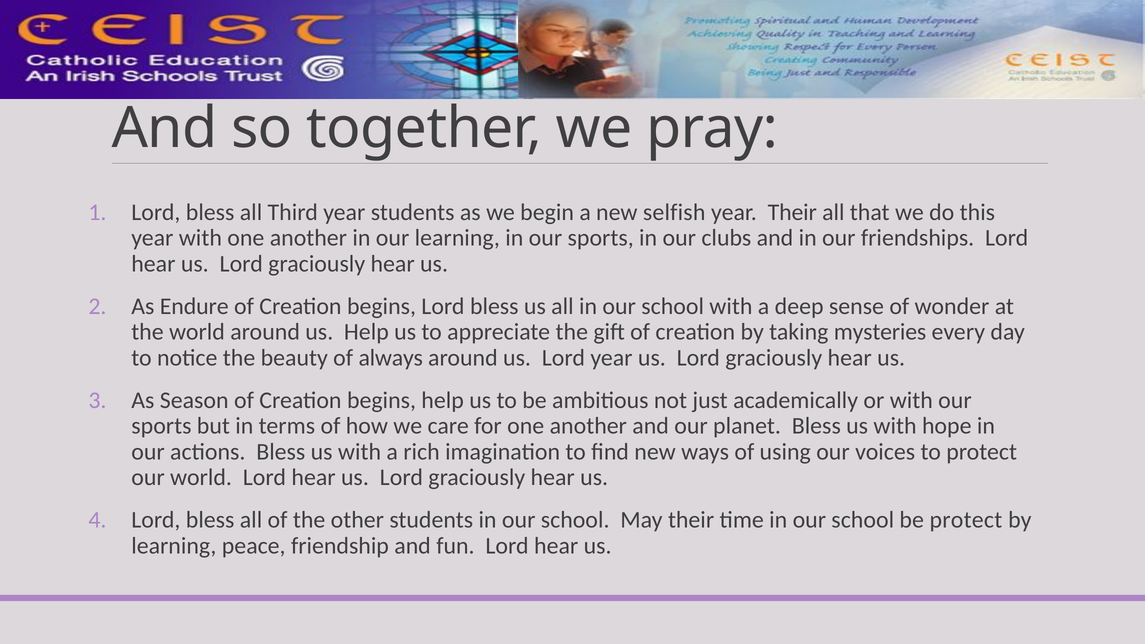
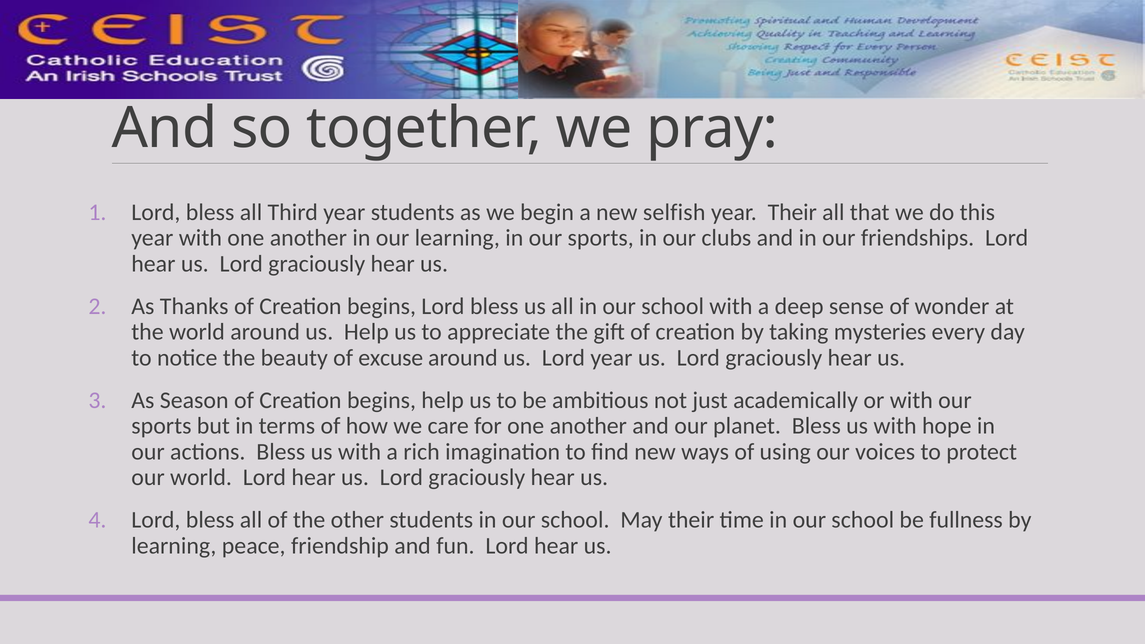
Endure: Endure -> Thanks
always: always -> excuse
be protect: protect -> fullness
